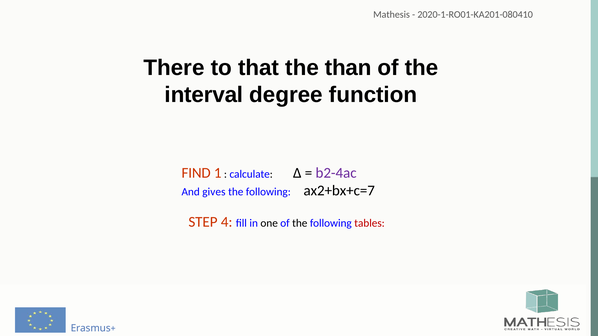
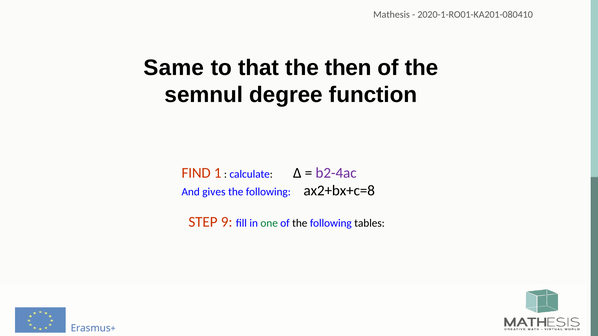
There: There -> Same
than: than -> then
interval: interval -> semnul
ax2+bx+c=7: ax2+bx+c=7 -> ax2+bx+c=8
4: 4 -> 9
one colour: black -> green
tables colour: red -> black
